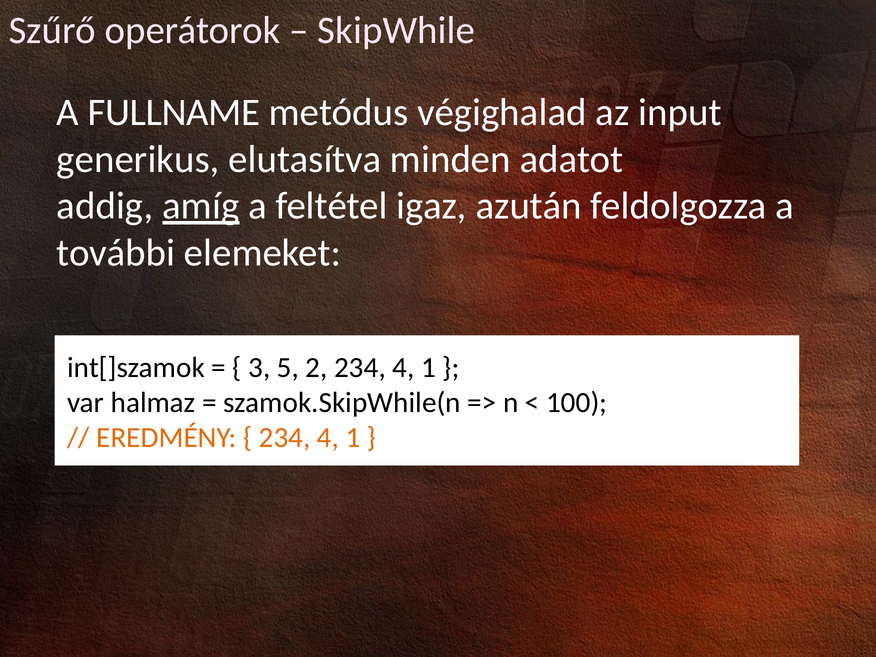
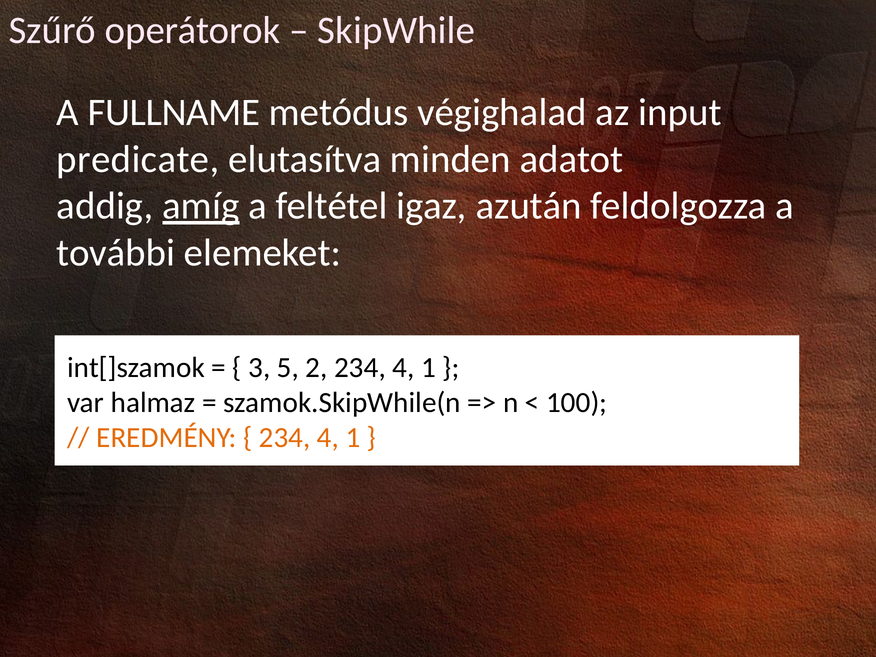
generikus: generikus -> predicate
